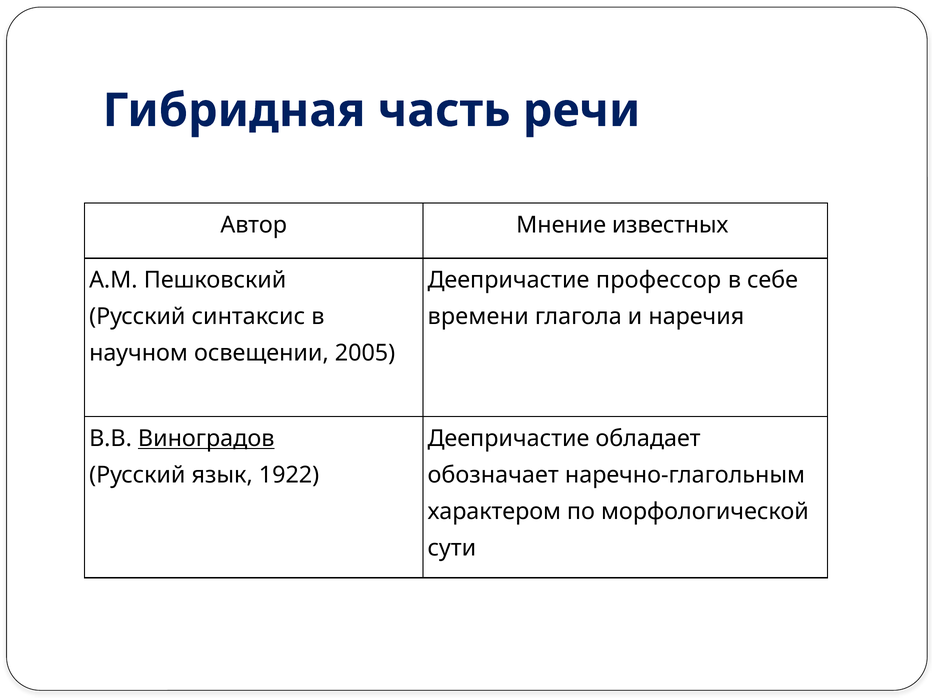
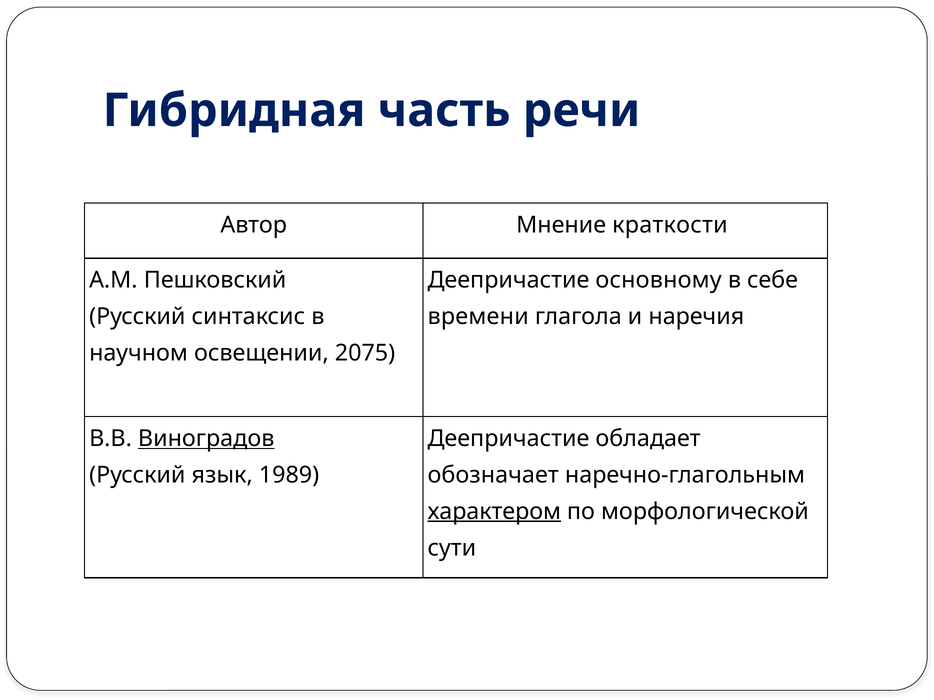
известных: известных -> краткости
профессор: профессор -> основному
2005: 2005 -> 2075
1922: 1922 -> 1989
характером underline: none -> present
